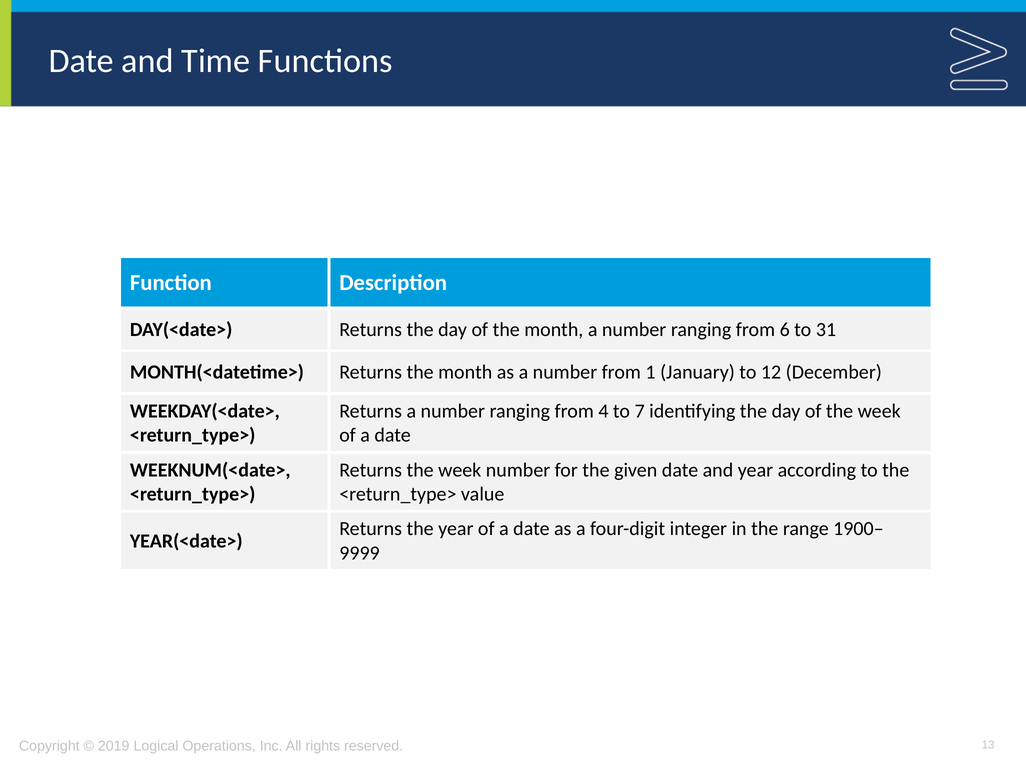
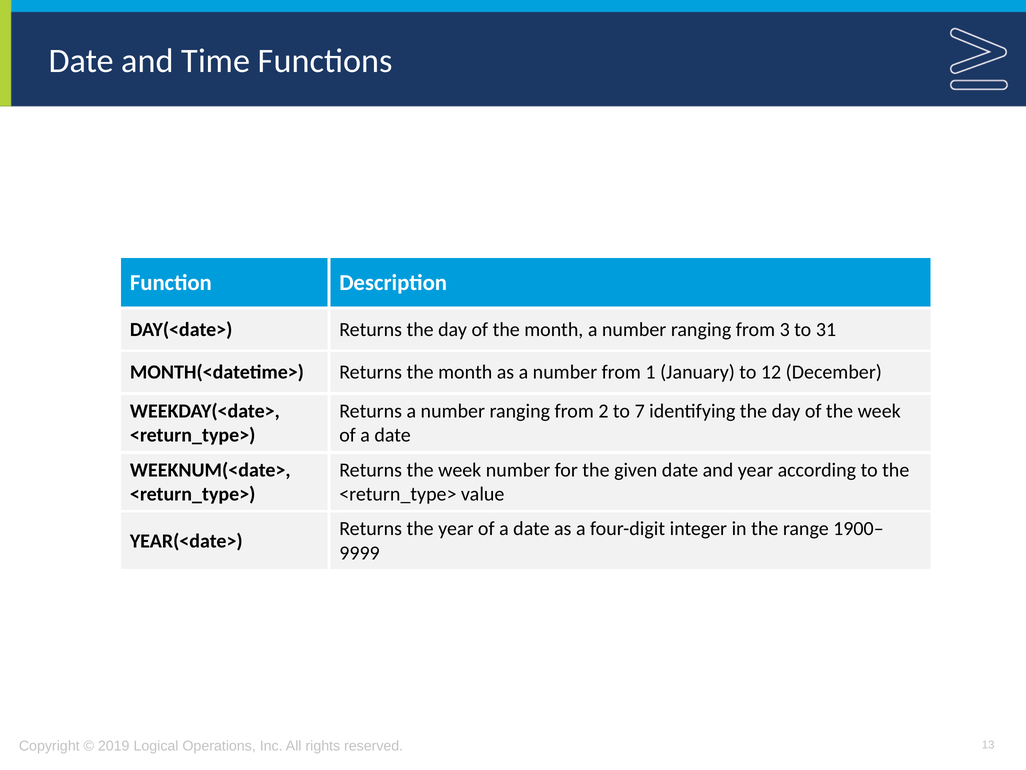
6: 6 -> 3
4: 4 -> 2
